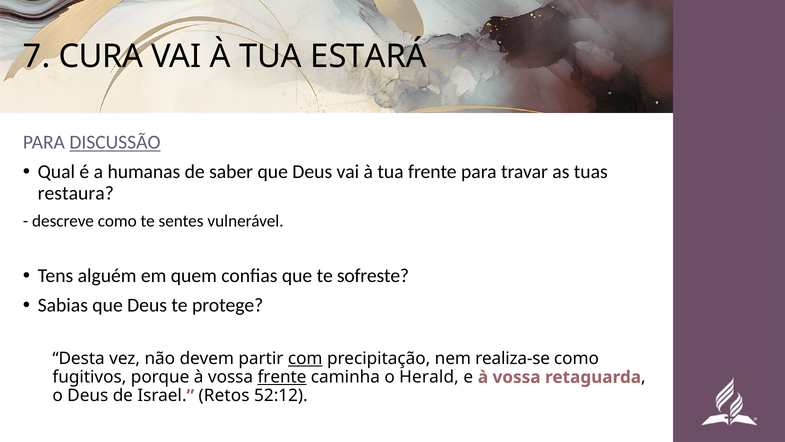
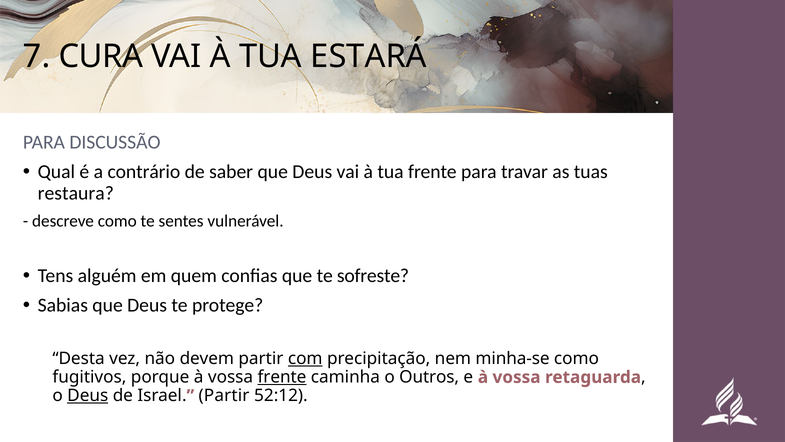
DISCUSSÃO underline: present -> none
humanas: humanas -> contrário
realiza-se: realiza-se -> minha-se
Herald: Herald -> Outros
Deus at (88, 395) underline: none -> present
Retos at (224, 395): Retos -> Partir
